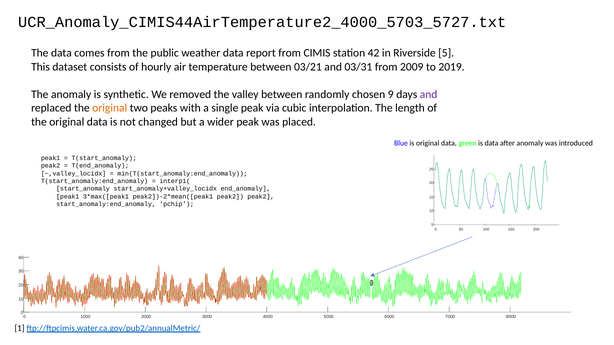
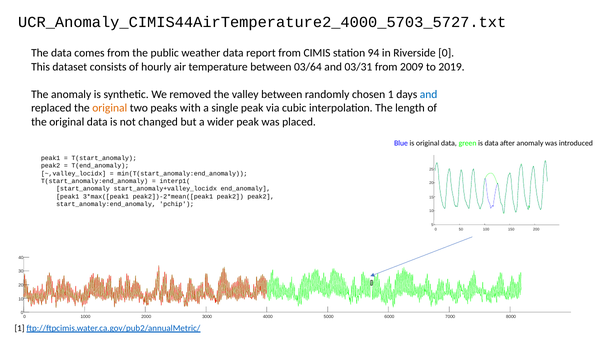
42: 42 -> 94
Riverside 5: 5 -> 0
03/21: 03/21 -> 03/64
chosen 9: 9 -> 1
and at (429, 95) colour: purple -> blue
